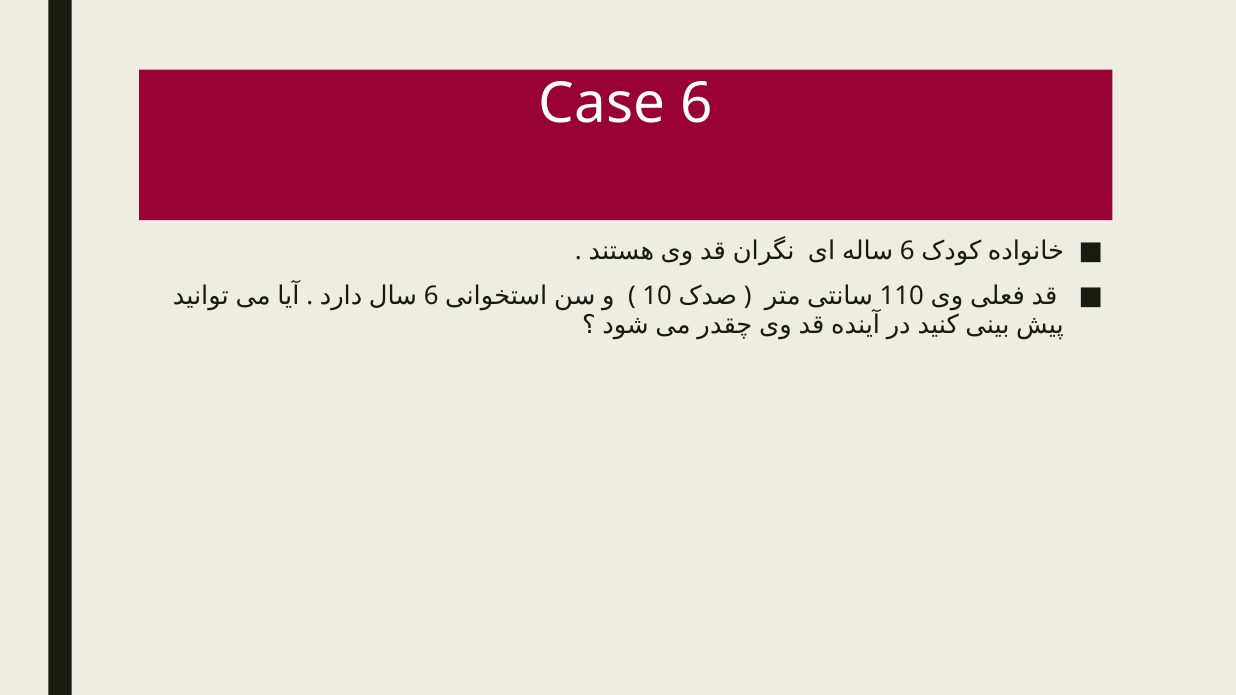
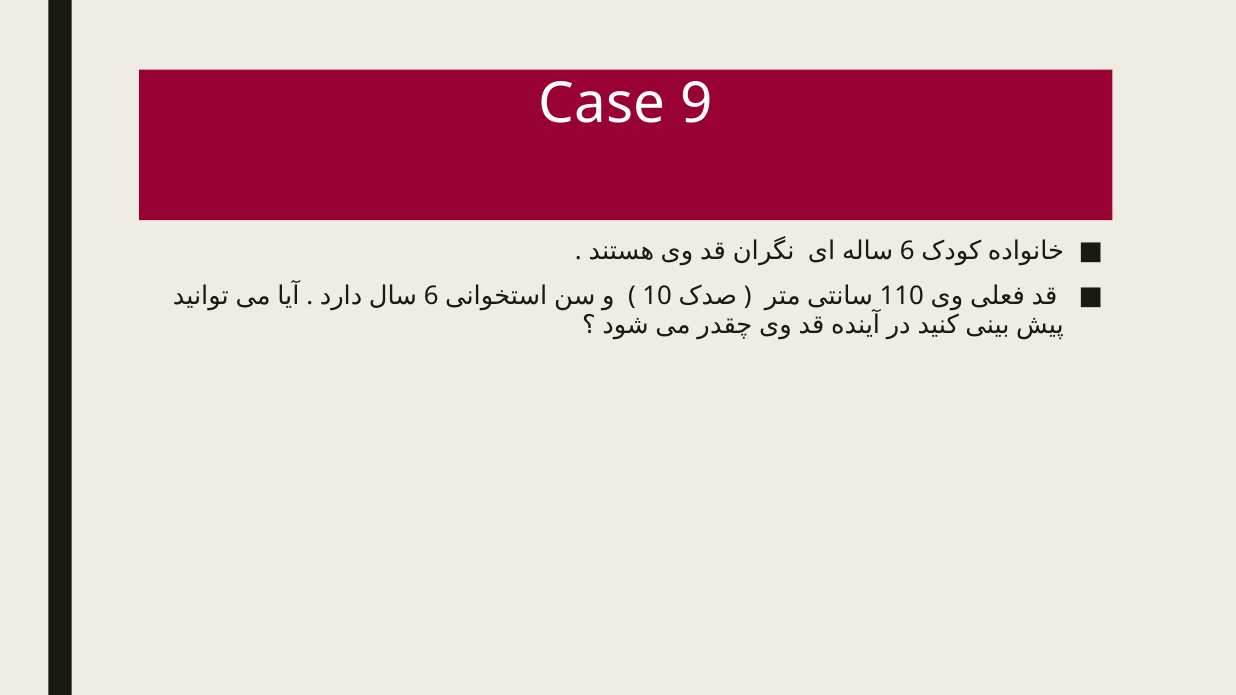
Case 6: 6 -> 9
